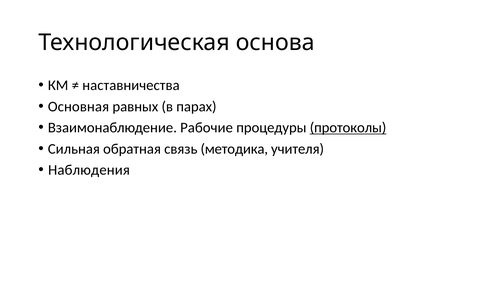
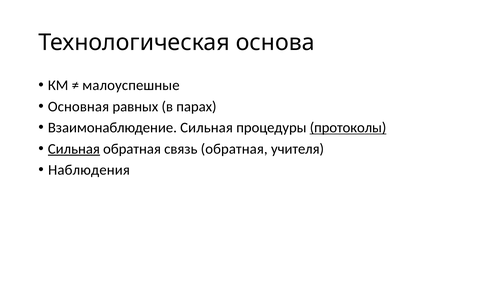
наставничества: наставничества -> малоуспешные
Взаимонаблюдение Рабочие: Рабочие -> Сильная
Сильная at (74, 149) underline: none -> present
связь методика: методика -> обратная
